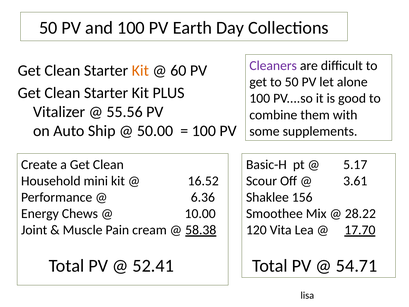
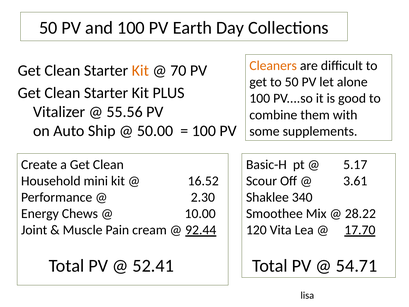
Cleaners colour: purple -> orange
60: 60 -> 70
6.36: 6.36 -> 2.30
156: 156 -> 340
58.38: 58.38 -> 92.44
